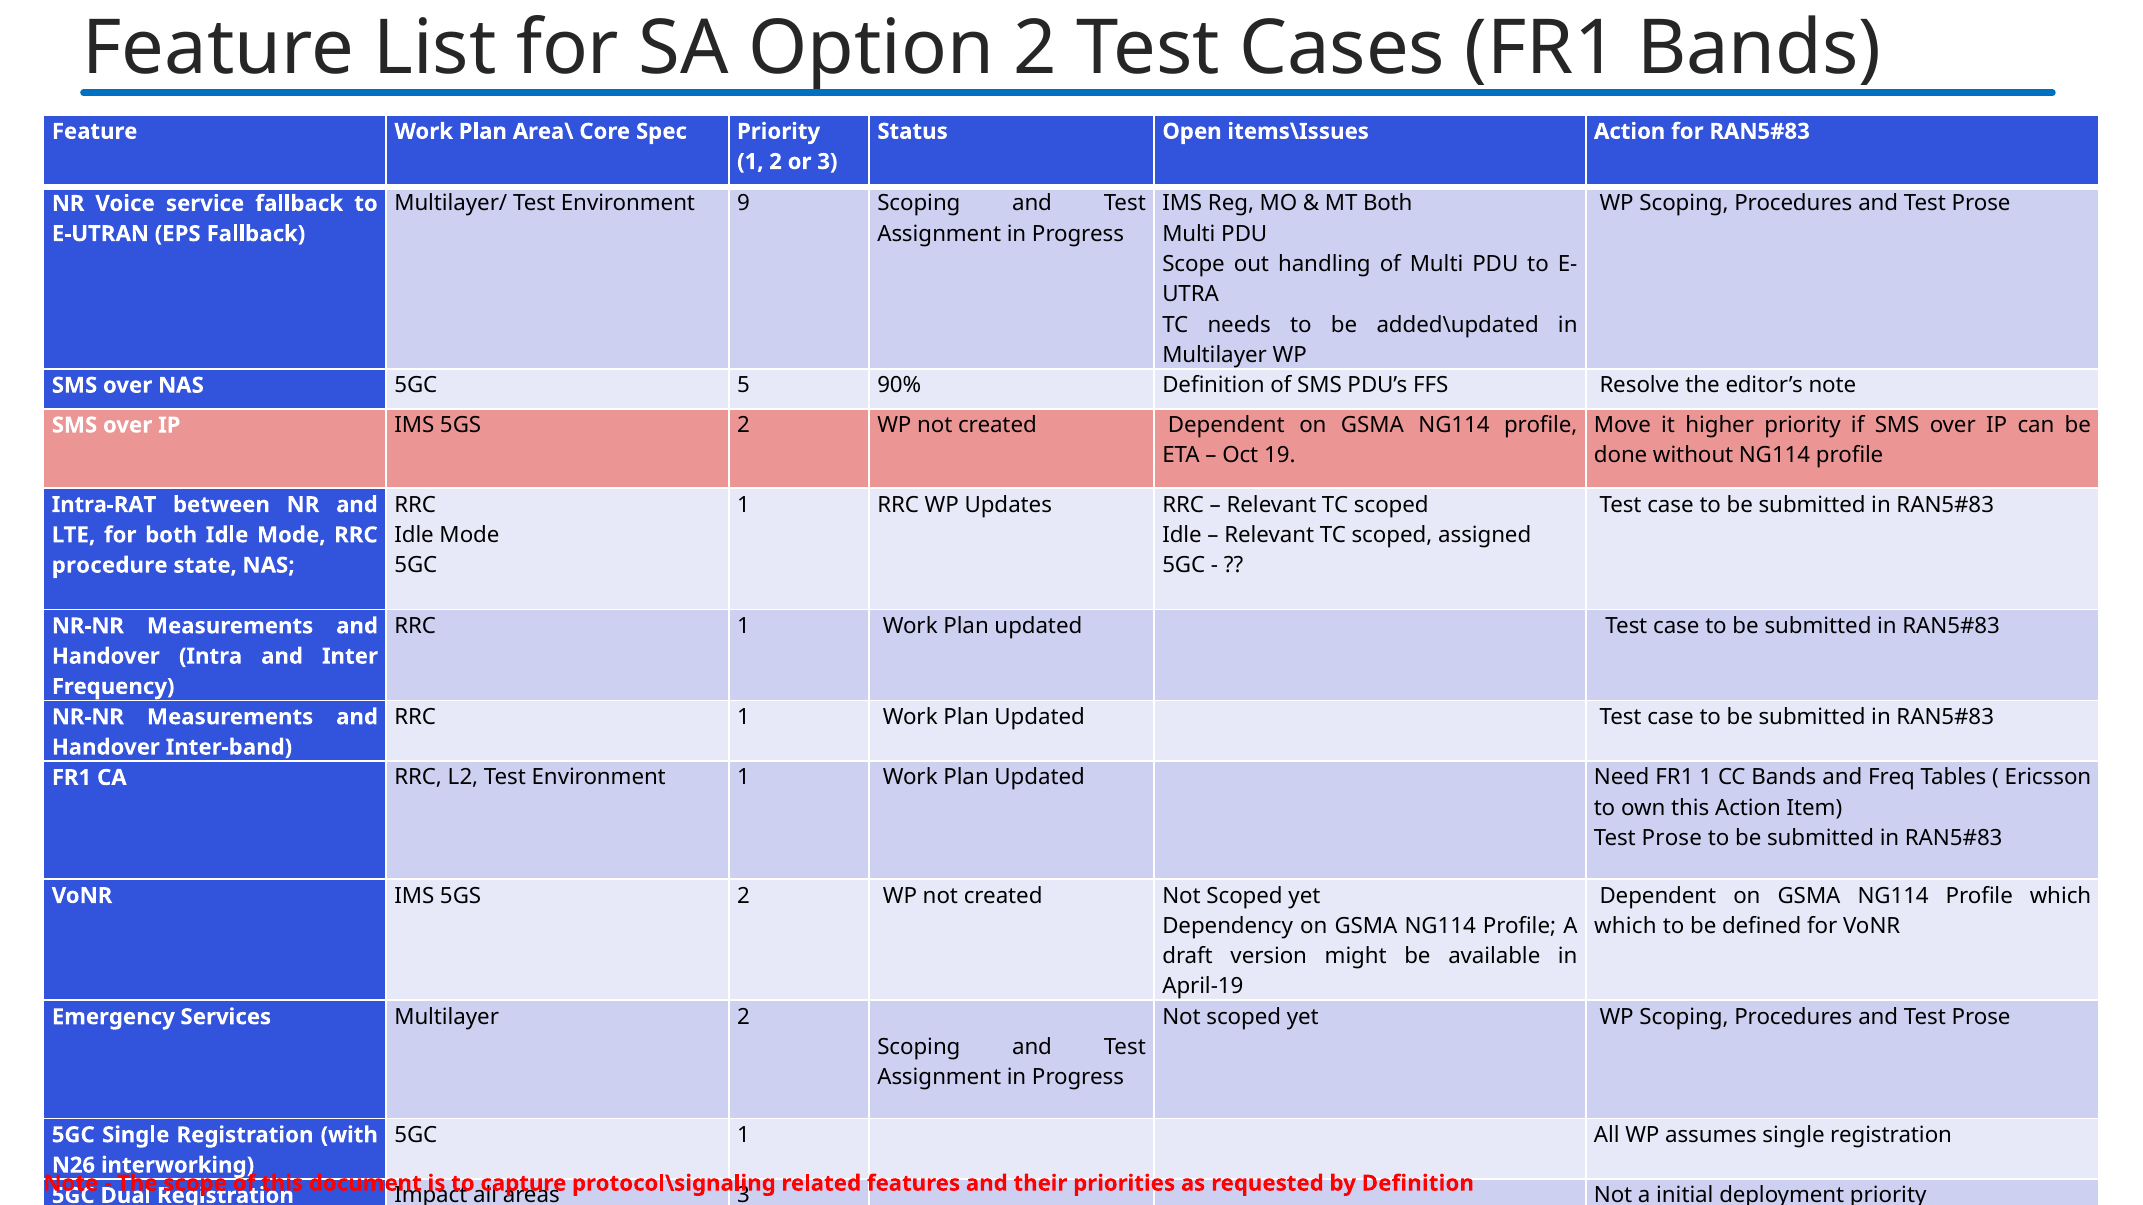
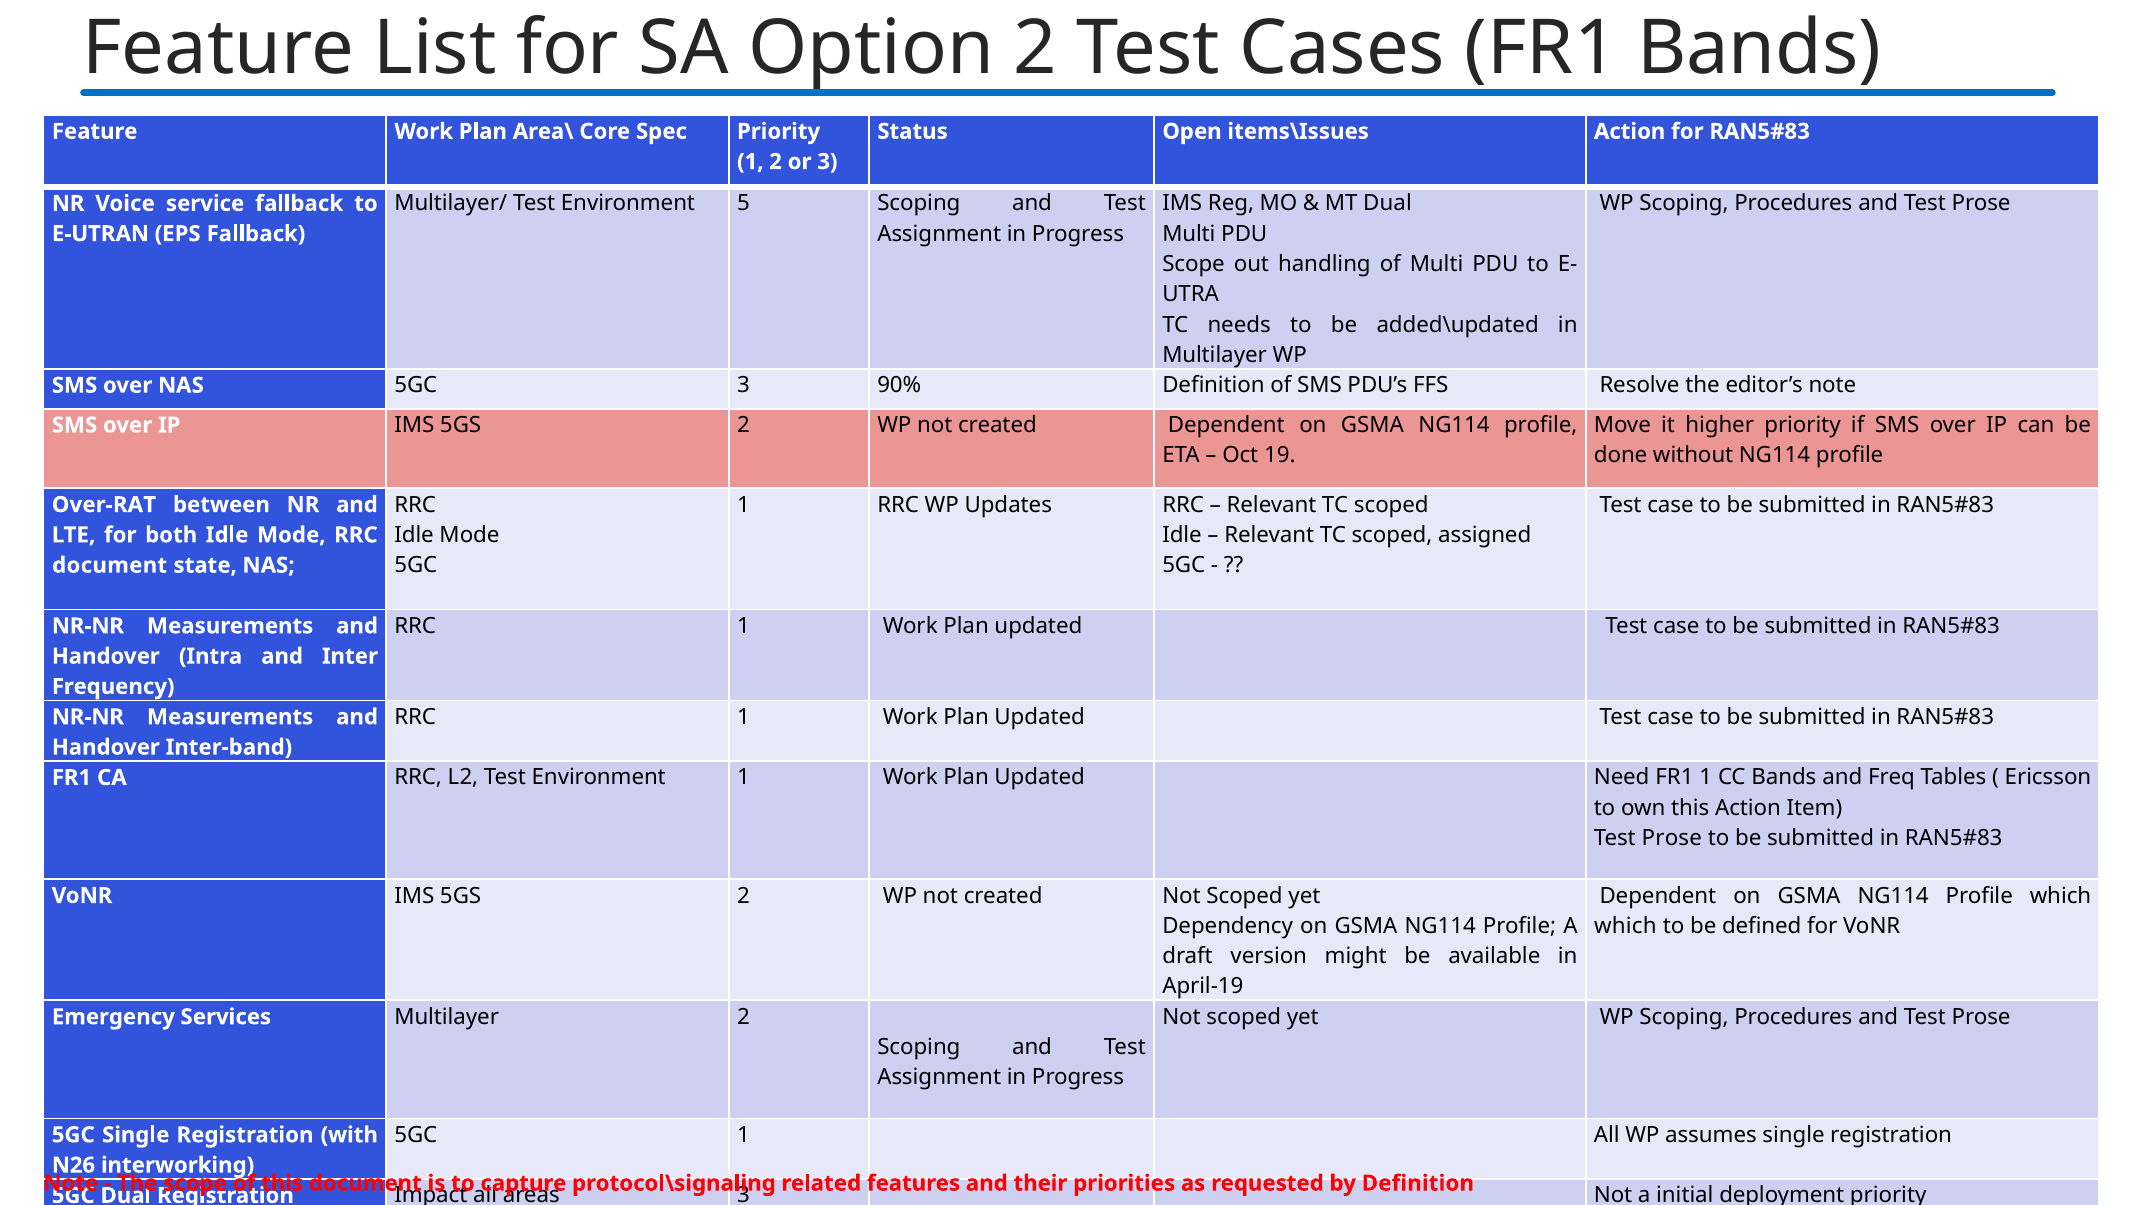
9: 9 -> 5
MT Both: Both -> Dual
5GC 5: 5 -> 3
Intra-RAT: Intra-RAT -> Over-RAT
procedure at (110, 566): procedure -> document
